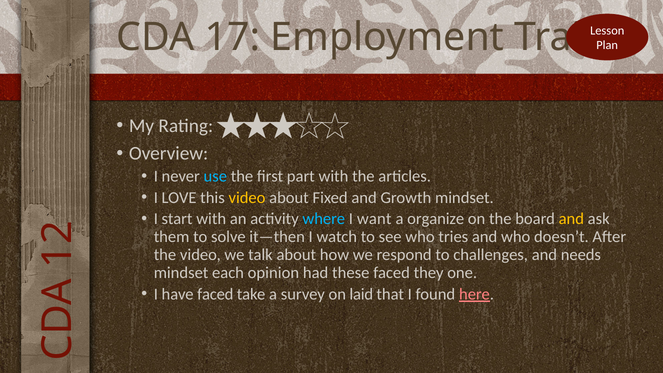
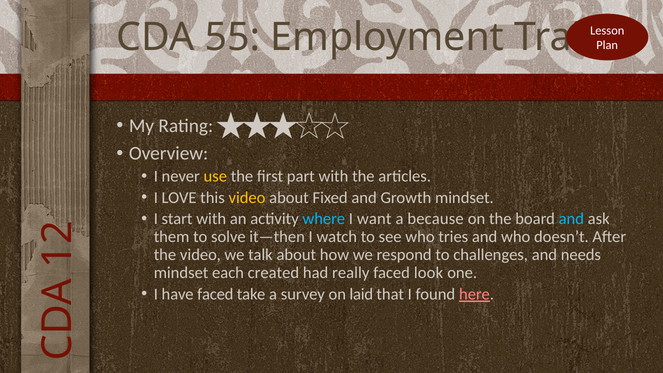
17: 17 -> 55
use colour: light blue -> yellow
organize: organize -> because
and at (571, 219) colour: yellow -> light blue
opinion: opinion -> created
these: these -> really
they: they -> look
